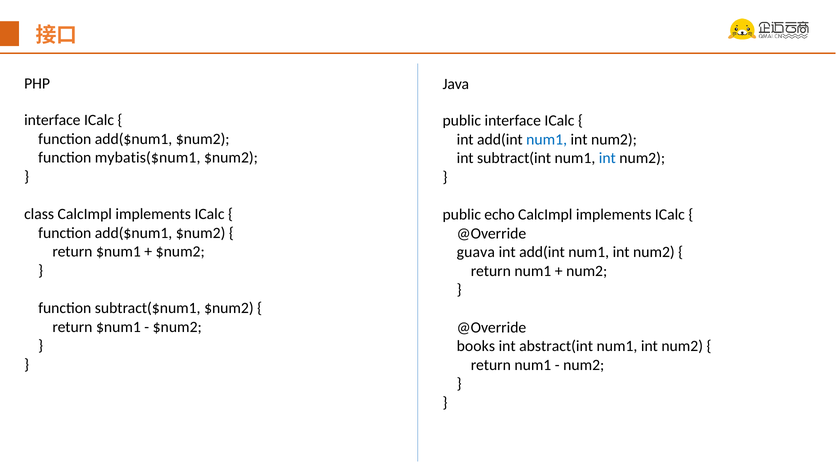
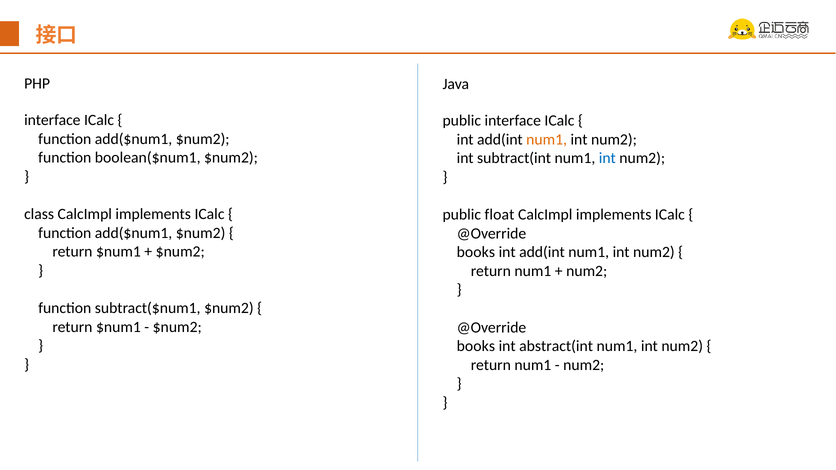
num1 at (547, 139) colour: blue -> orange
mybatis($num1: mybatis($num1 -> boolean($num1
echo: echo -> float
guava at (476, 252): guava -> books
